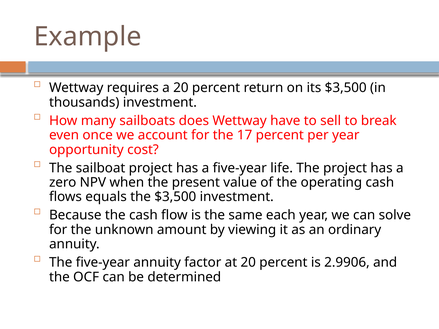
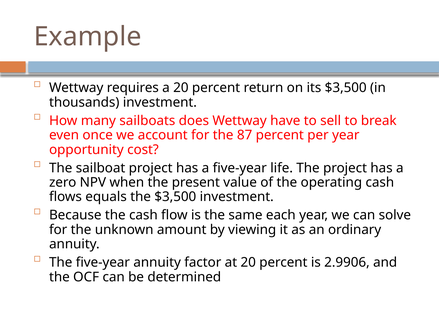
17: 17 -> 87
